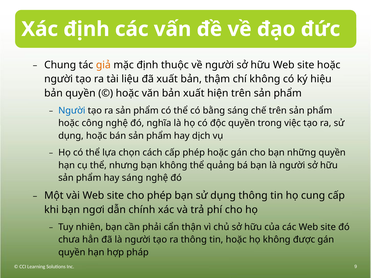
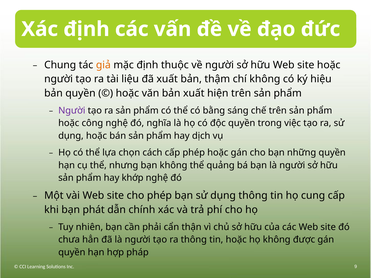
Người at (72, 111) colour: blue -> purple
hay sáng: sáng -> khớp
ngơi: ngơi -> phát
